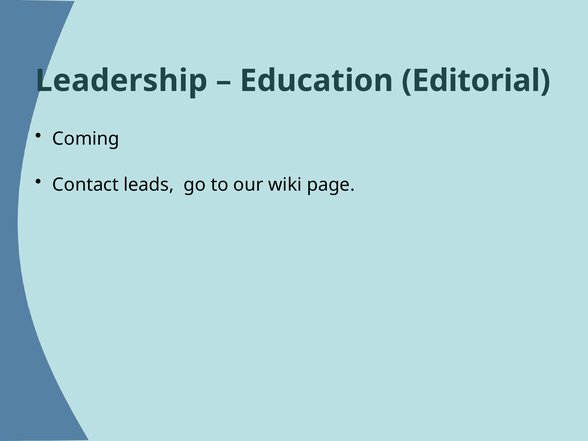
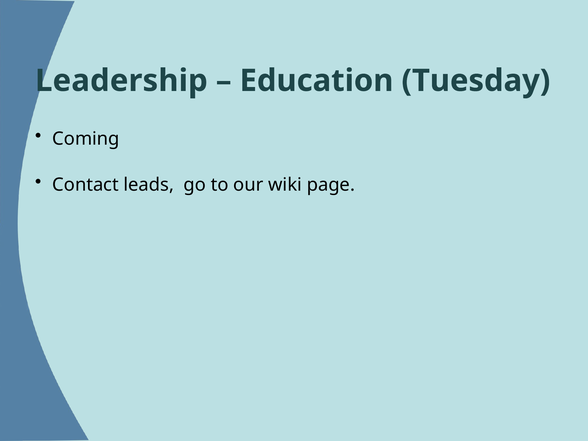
Editorial: Editorial -> Tuesday
